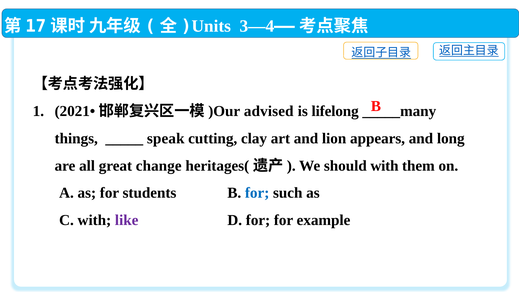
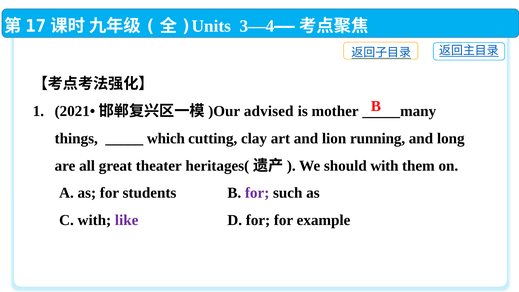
lifelong: lifelong -> mother
speak: speak -> which
appears: appears -> running
change: change -> theater
for at (257, 193) colour: blue -> purple
